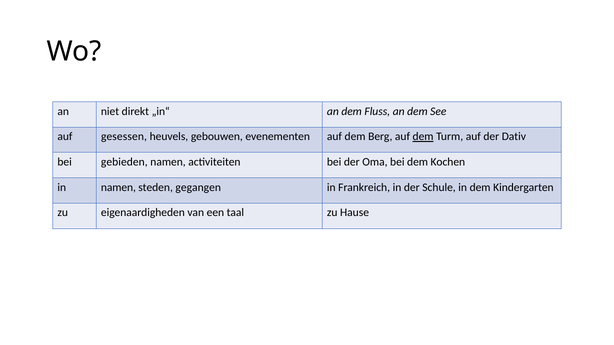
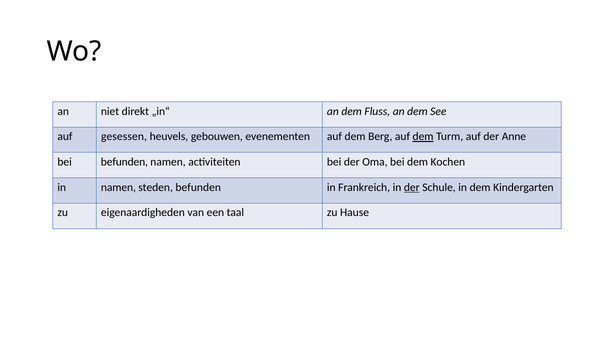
Dativ: Dativ -> Anne
bei gebieden: gebieden -> befunden
steden gegangen: gegangen -> befunden
der at (412, 187) underline: none -> present
